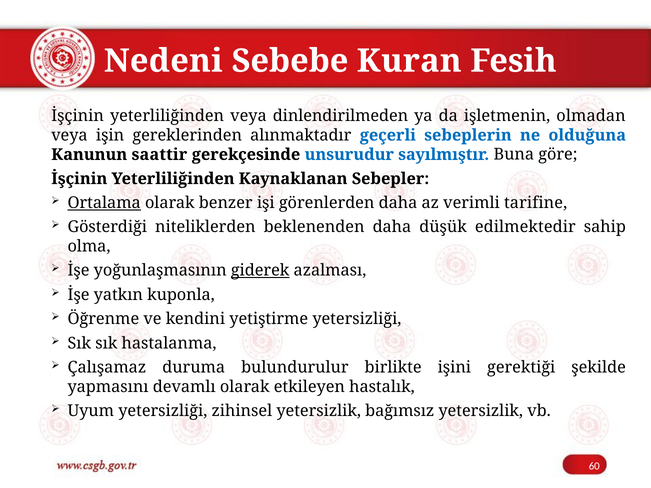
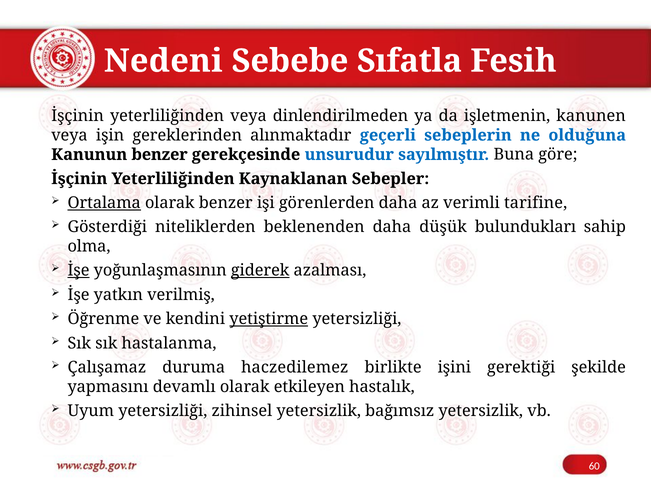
Kuran: Kuran -> Sıfatla
olmadan: olmadan -> kanunen
Kanunun saattir: saattir -> benzer
edilmektedir: edilmektedir -> bulundukları
İşe at (79, 271) underline: none -> present
kuponla: kuponla -> verilmiş
yetiştirme underline: none -> present
bulundurulur: bulundurulur -> haczedilemez
